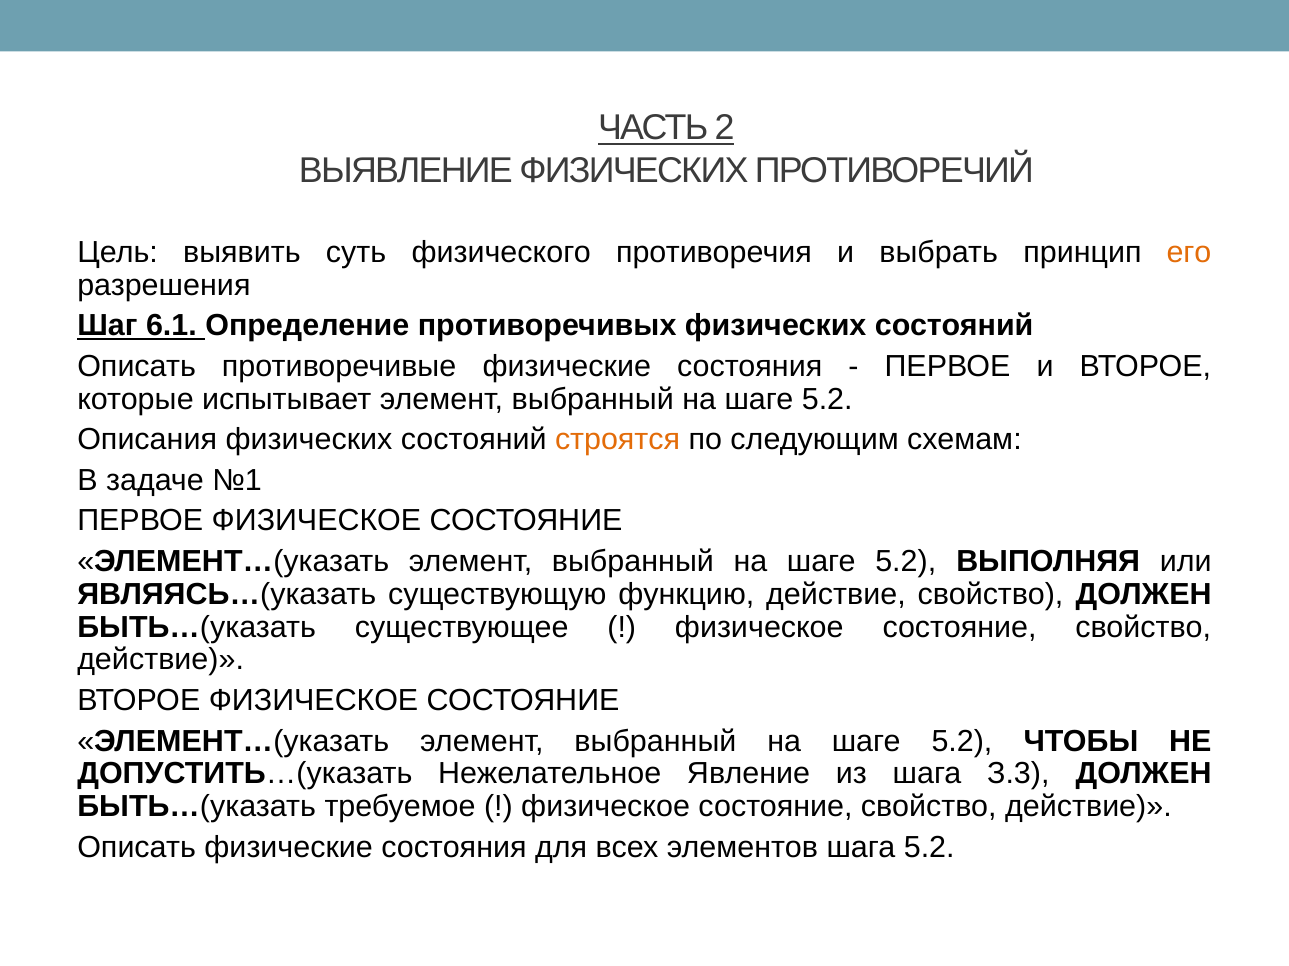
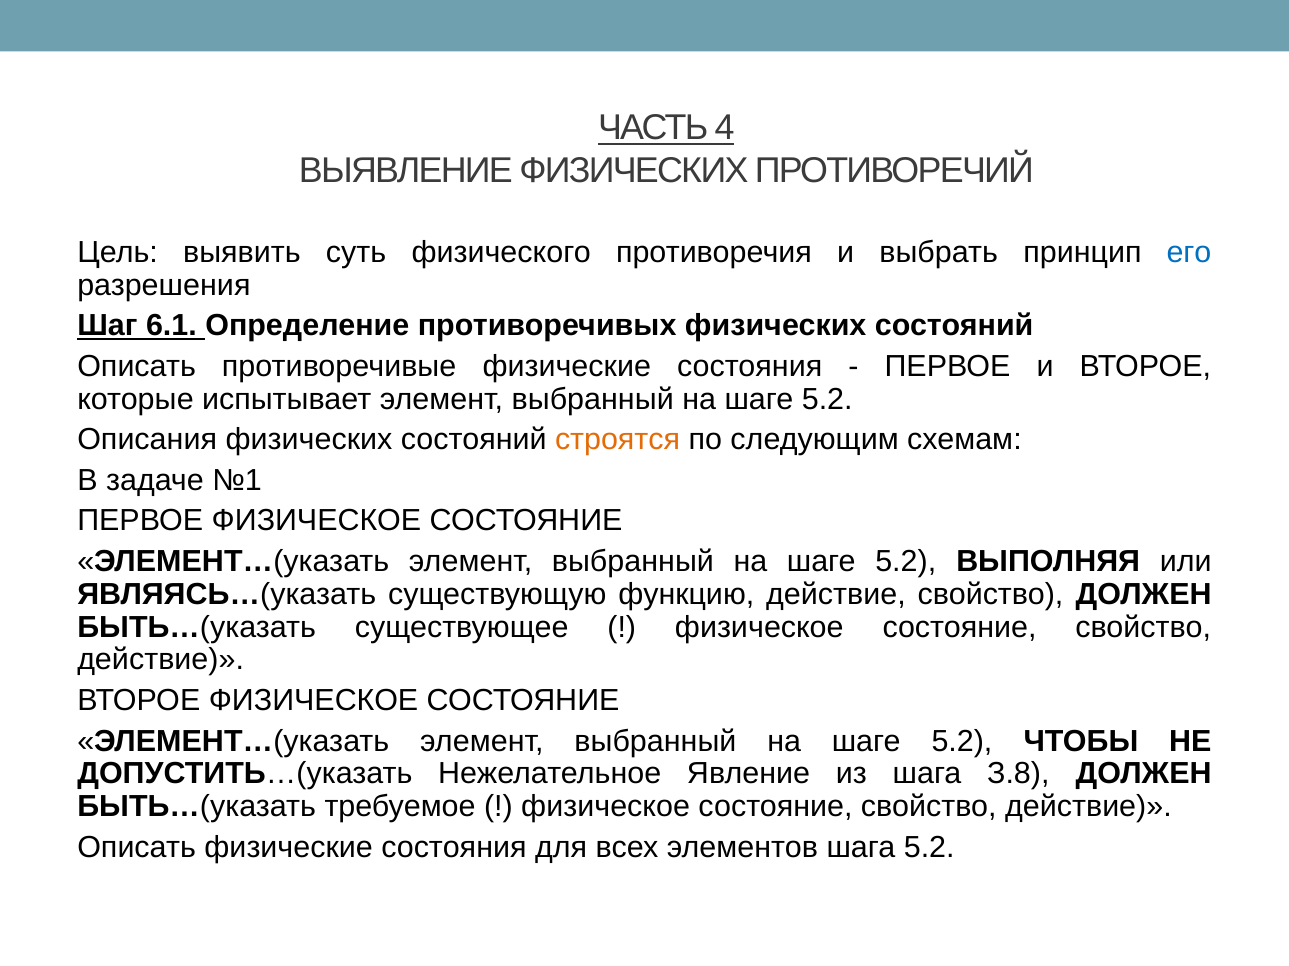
2: 2 -> 4
его colour: orange -> blue
З.3: З.3 -> З.8
